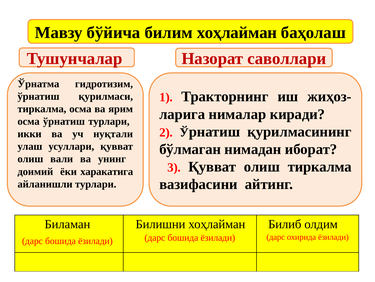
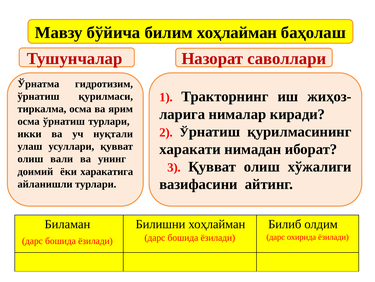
бўлмаган: бўлмаган -> харакати
олиш тиркалма: тиркалма -> хўжалиги
